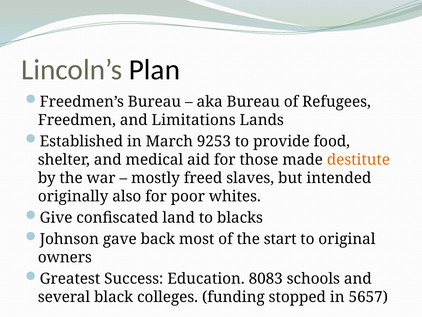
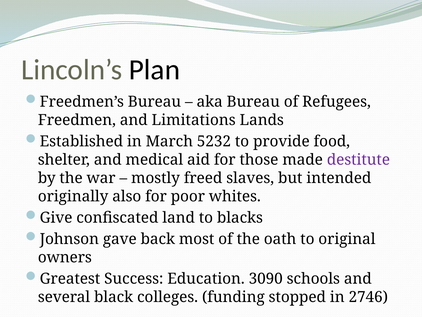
9253: 9253 -> 5232
destitute colour: orange -> purple
start: start -> oath
8083: 8083 -> 3090
5657: 5657 -> 2746
